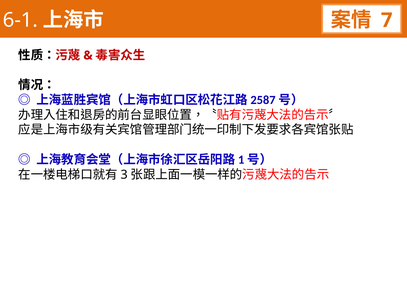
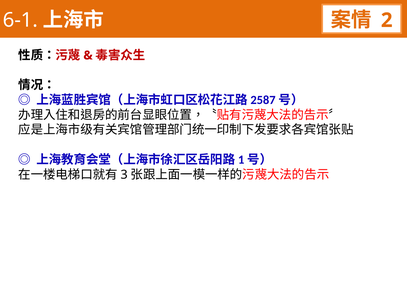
7: 7 -> 2
